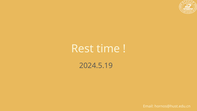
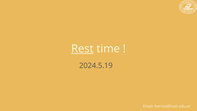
Rest underline: none -> present
